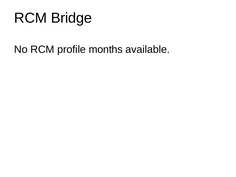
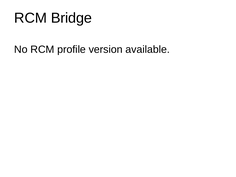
months: months -> version
